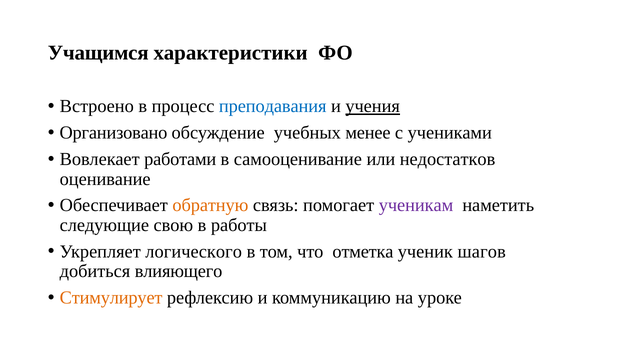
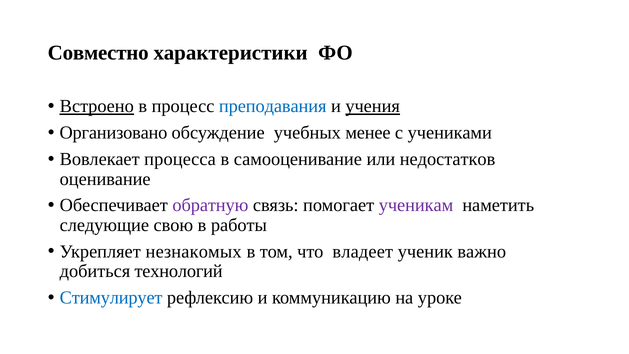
Учащимся: Учащимся -> Совместно
Встроено underline: none -> present
работами: работами -> процесса
обратную colour: orange -> purple
логического: логического -> незнакомых
отметка: отметка -> владеет
шагов: шагов -> важно
влияющего: влияющего -> технологий
Стимулирует colour: orange -> blue
